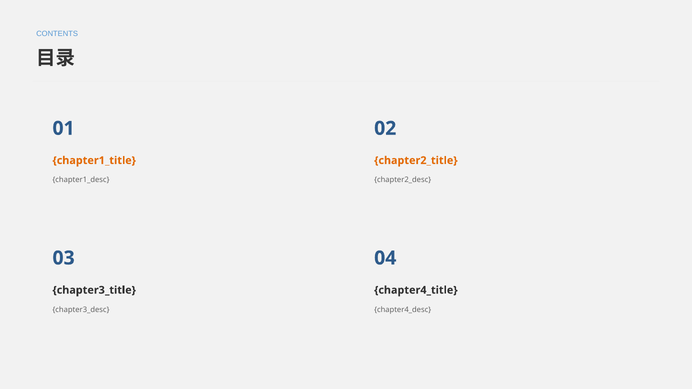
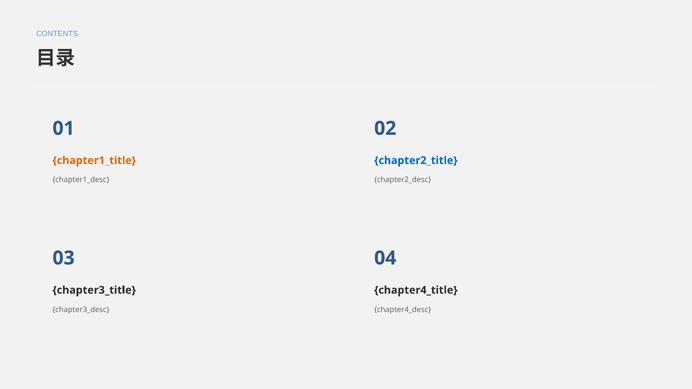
chapter2_title colour: orange -> blue
